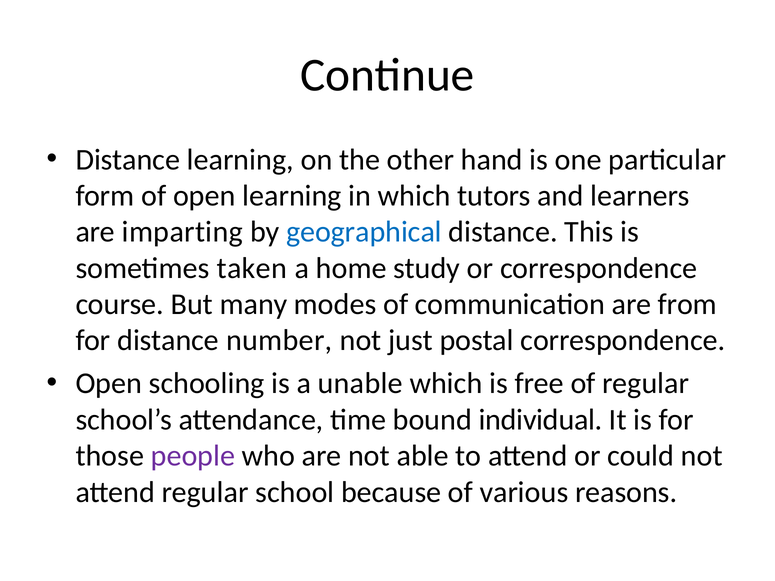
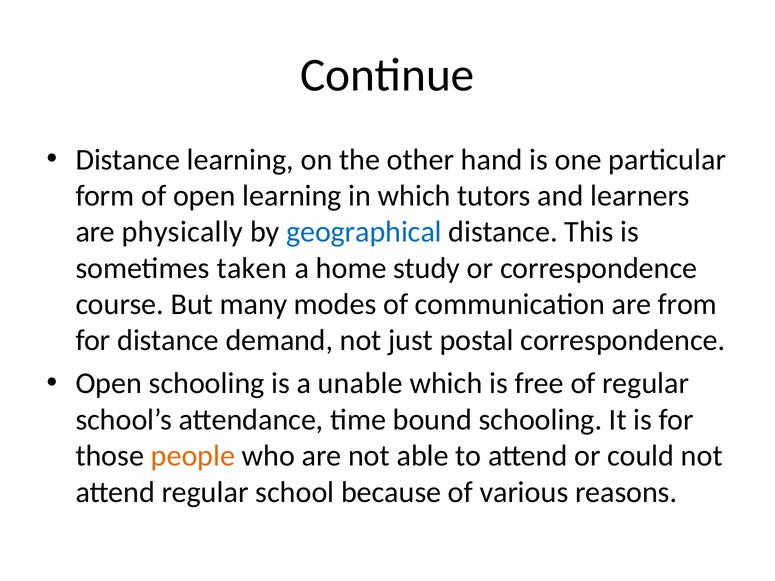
imparting: imparting -> physically
number: number -> demand
bound individual: individual -> schooling
people colour: purple -> orange
